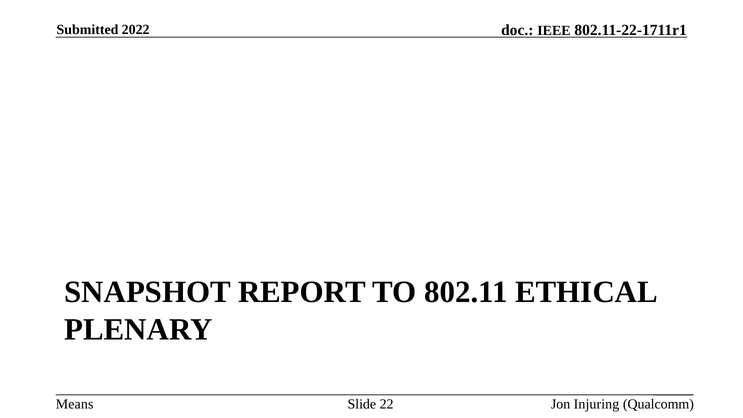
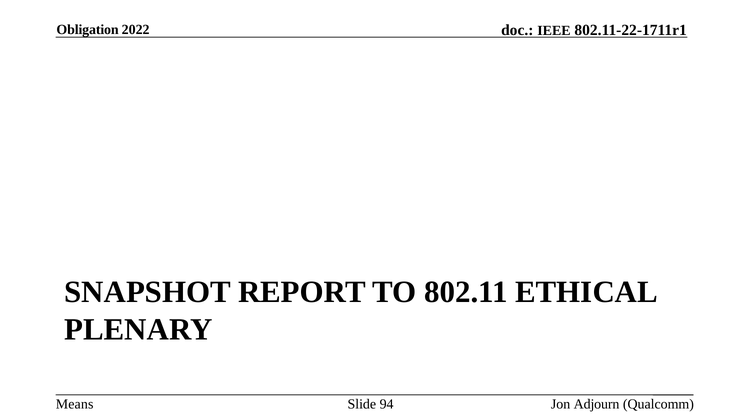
Submitted: Submitted -> Obligation
22: 22 -> 94
Injuring: Injuring -> Adjourn
